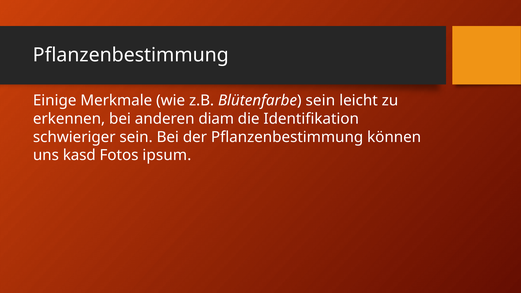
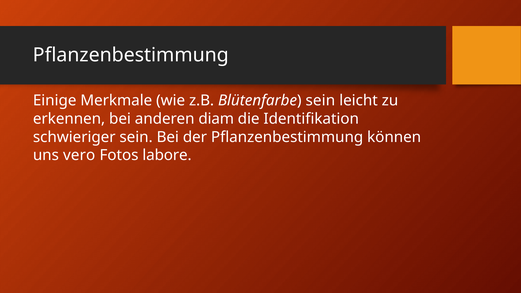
kasd: kasd -> vero
ipsum: ipsum -> labore
